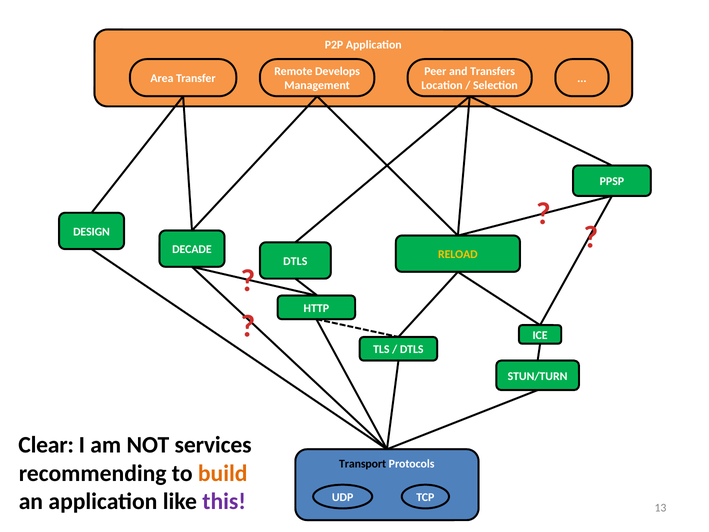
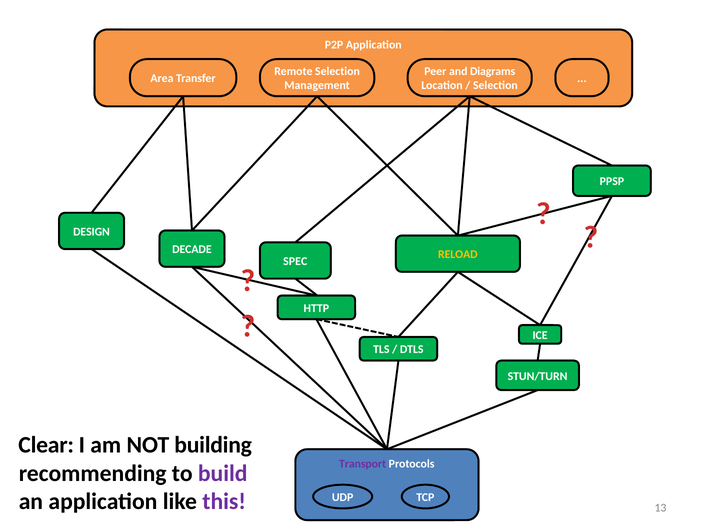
Remote Develops: Develops -> Selection
Transfers: Transfers -> Diagrams
DTLS at (295, 261): DTLS -> SPEC
services: services -> building
Transport colour: black -> purple
build colour: orange -> purple
